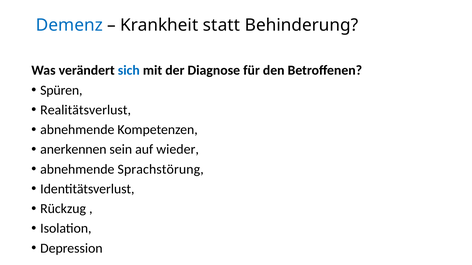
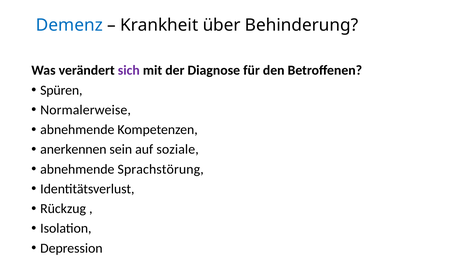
statt: statt -> über
sich colour: blue -> purple
Realitätsverlust: Realitätsverlust -> Normalerweise
wieder: wieder -> soziale
